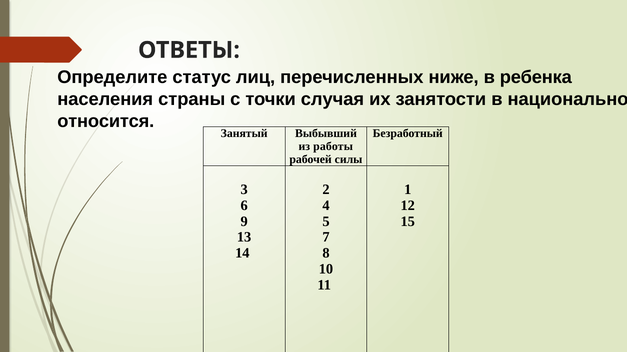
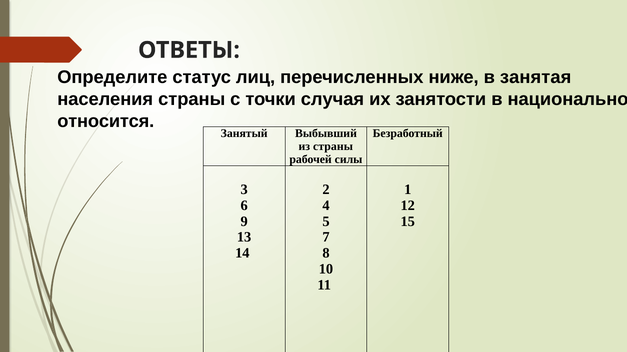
ребенка: ребенка -> занятая
из работы: работы -> страны
